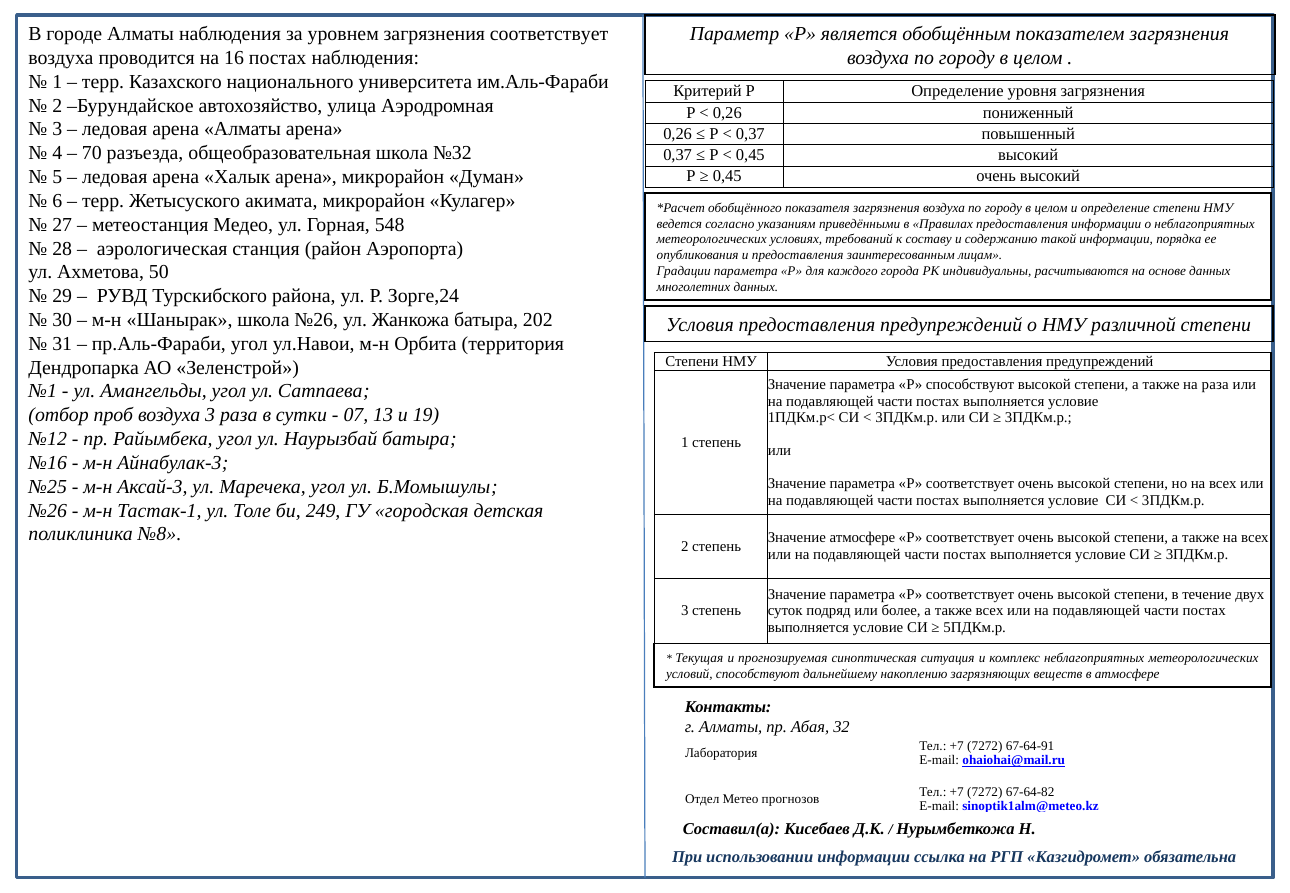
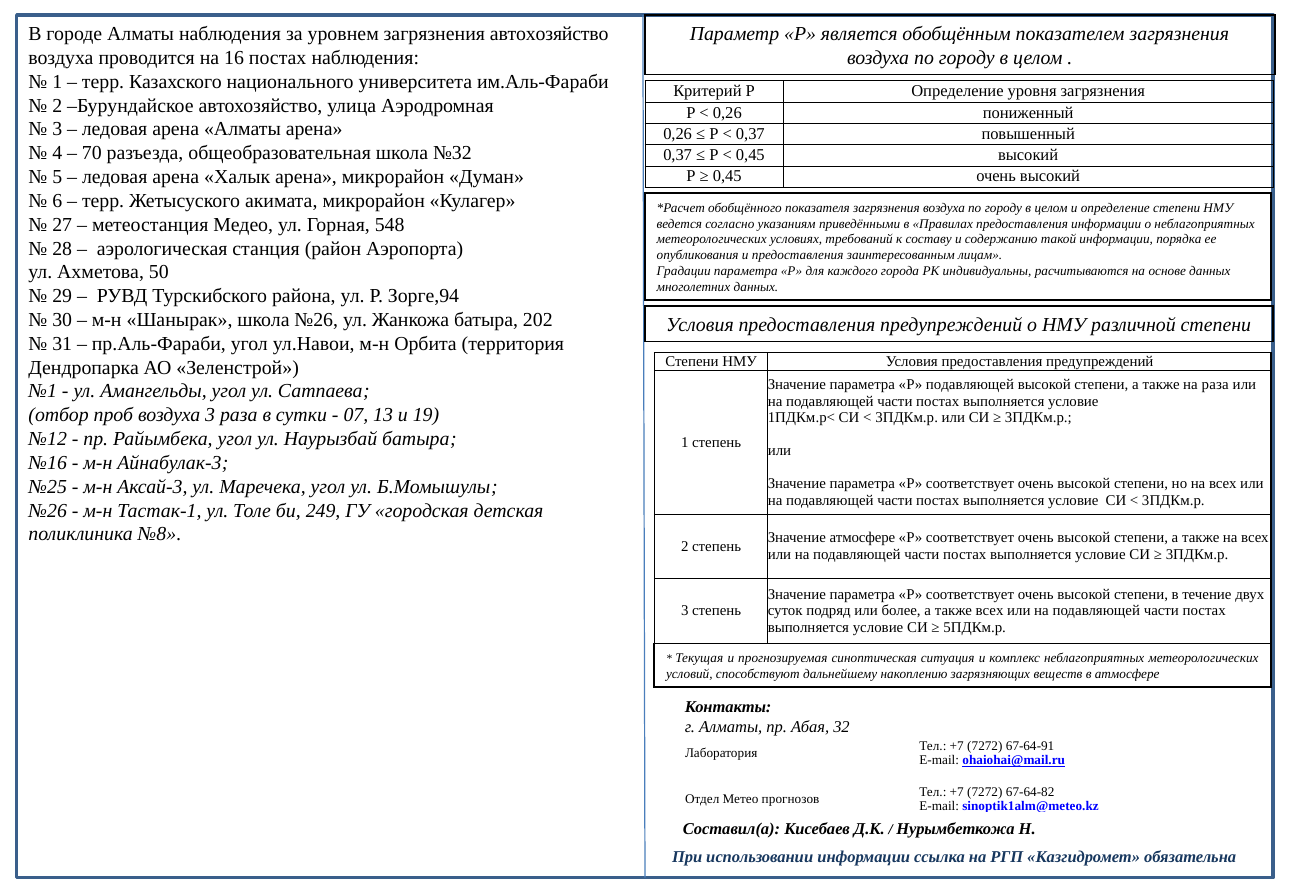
загрязнения соответствует: соответствует -> автохозяйство
Зорге,24: Зорге,24 -> Зорге,94
Р способствуют: способствуют -> подавляющей
